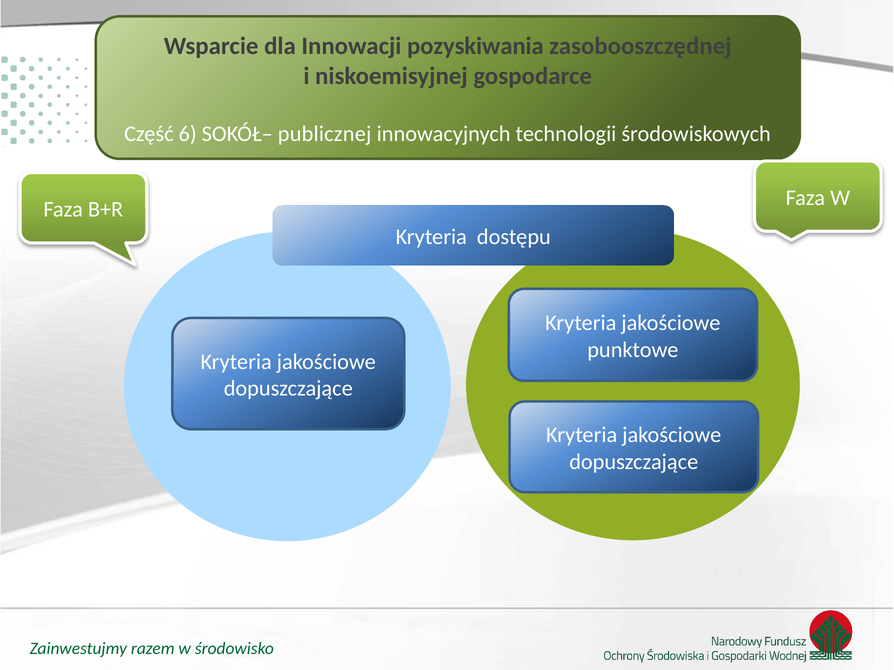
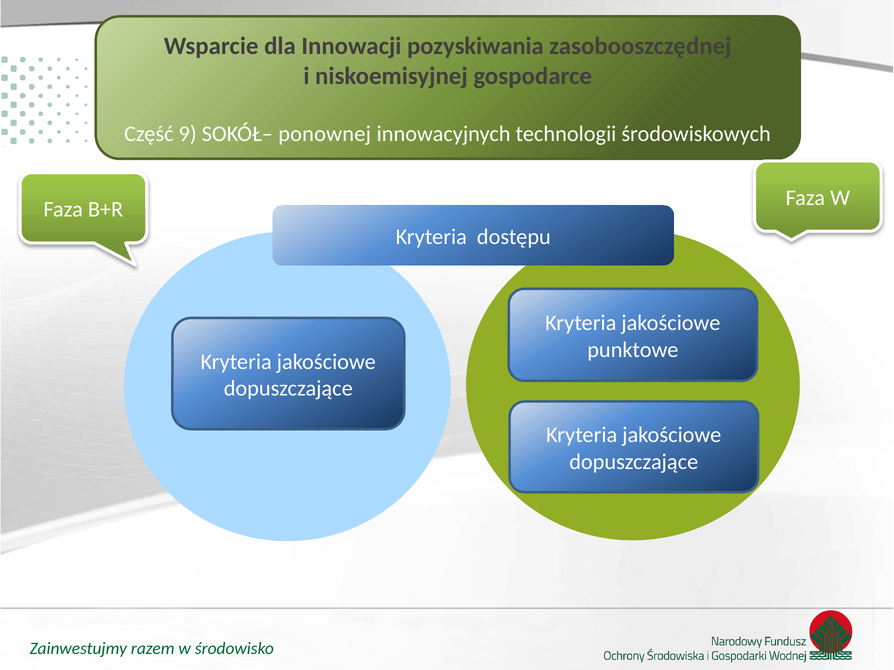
6: 6 -> 9
publicznej: publicznej -> ponownej
